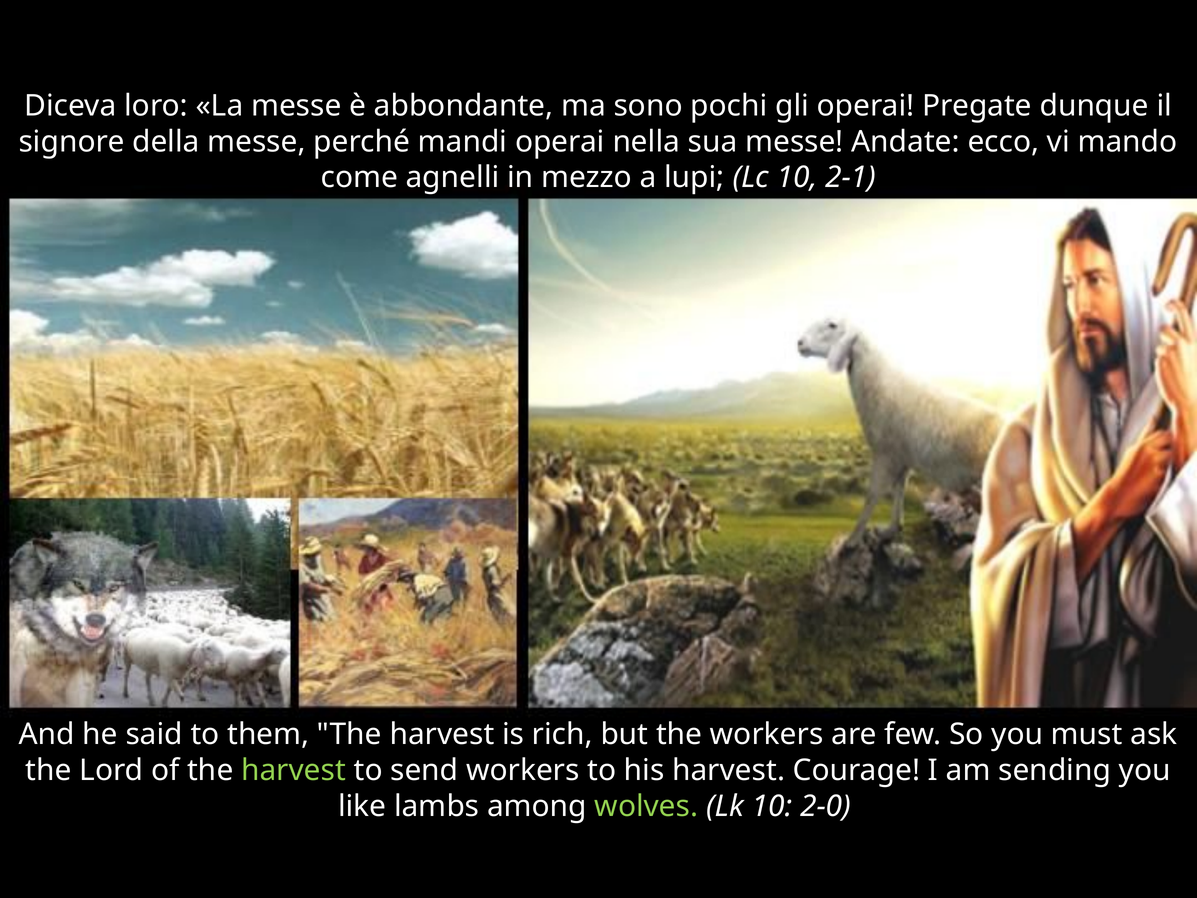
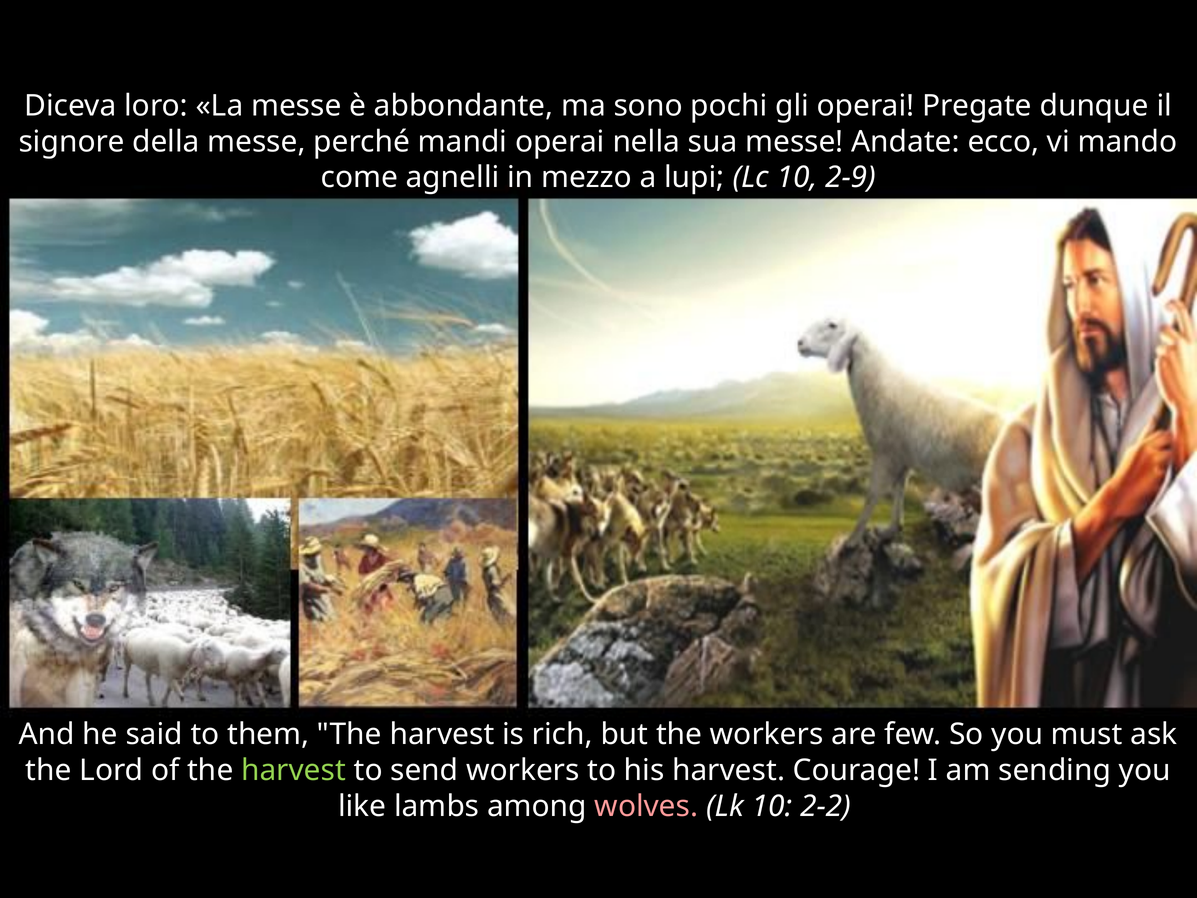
2-1: 2-1 -> 2-9
wolves colour: light green -> pink
2-0: 2-0 -> 2-2
